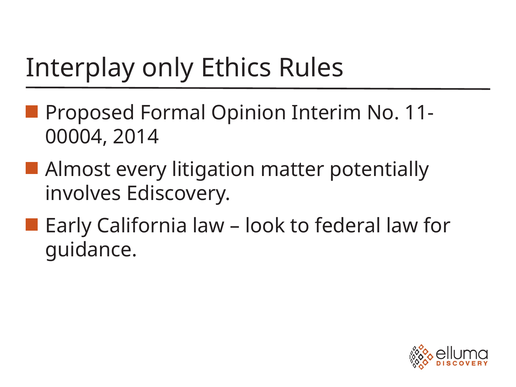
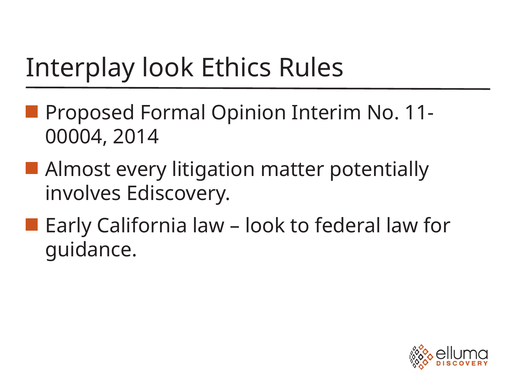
Interplay only: only -> look
